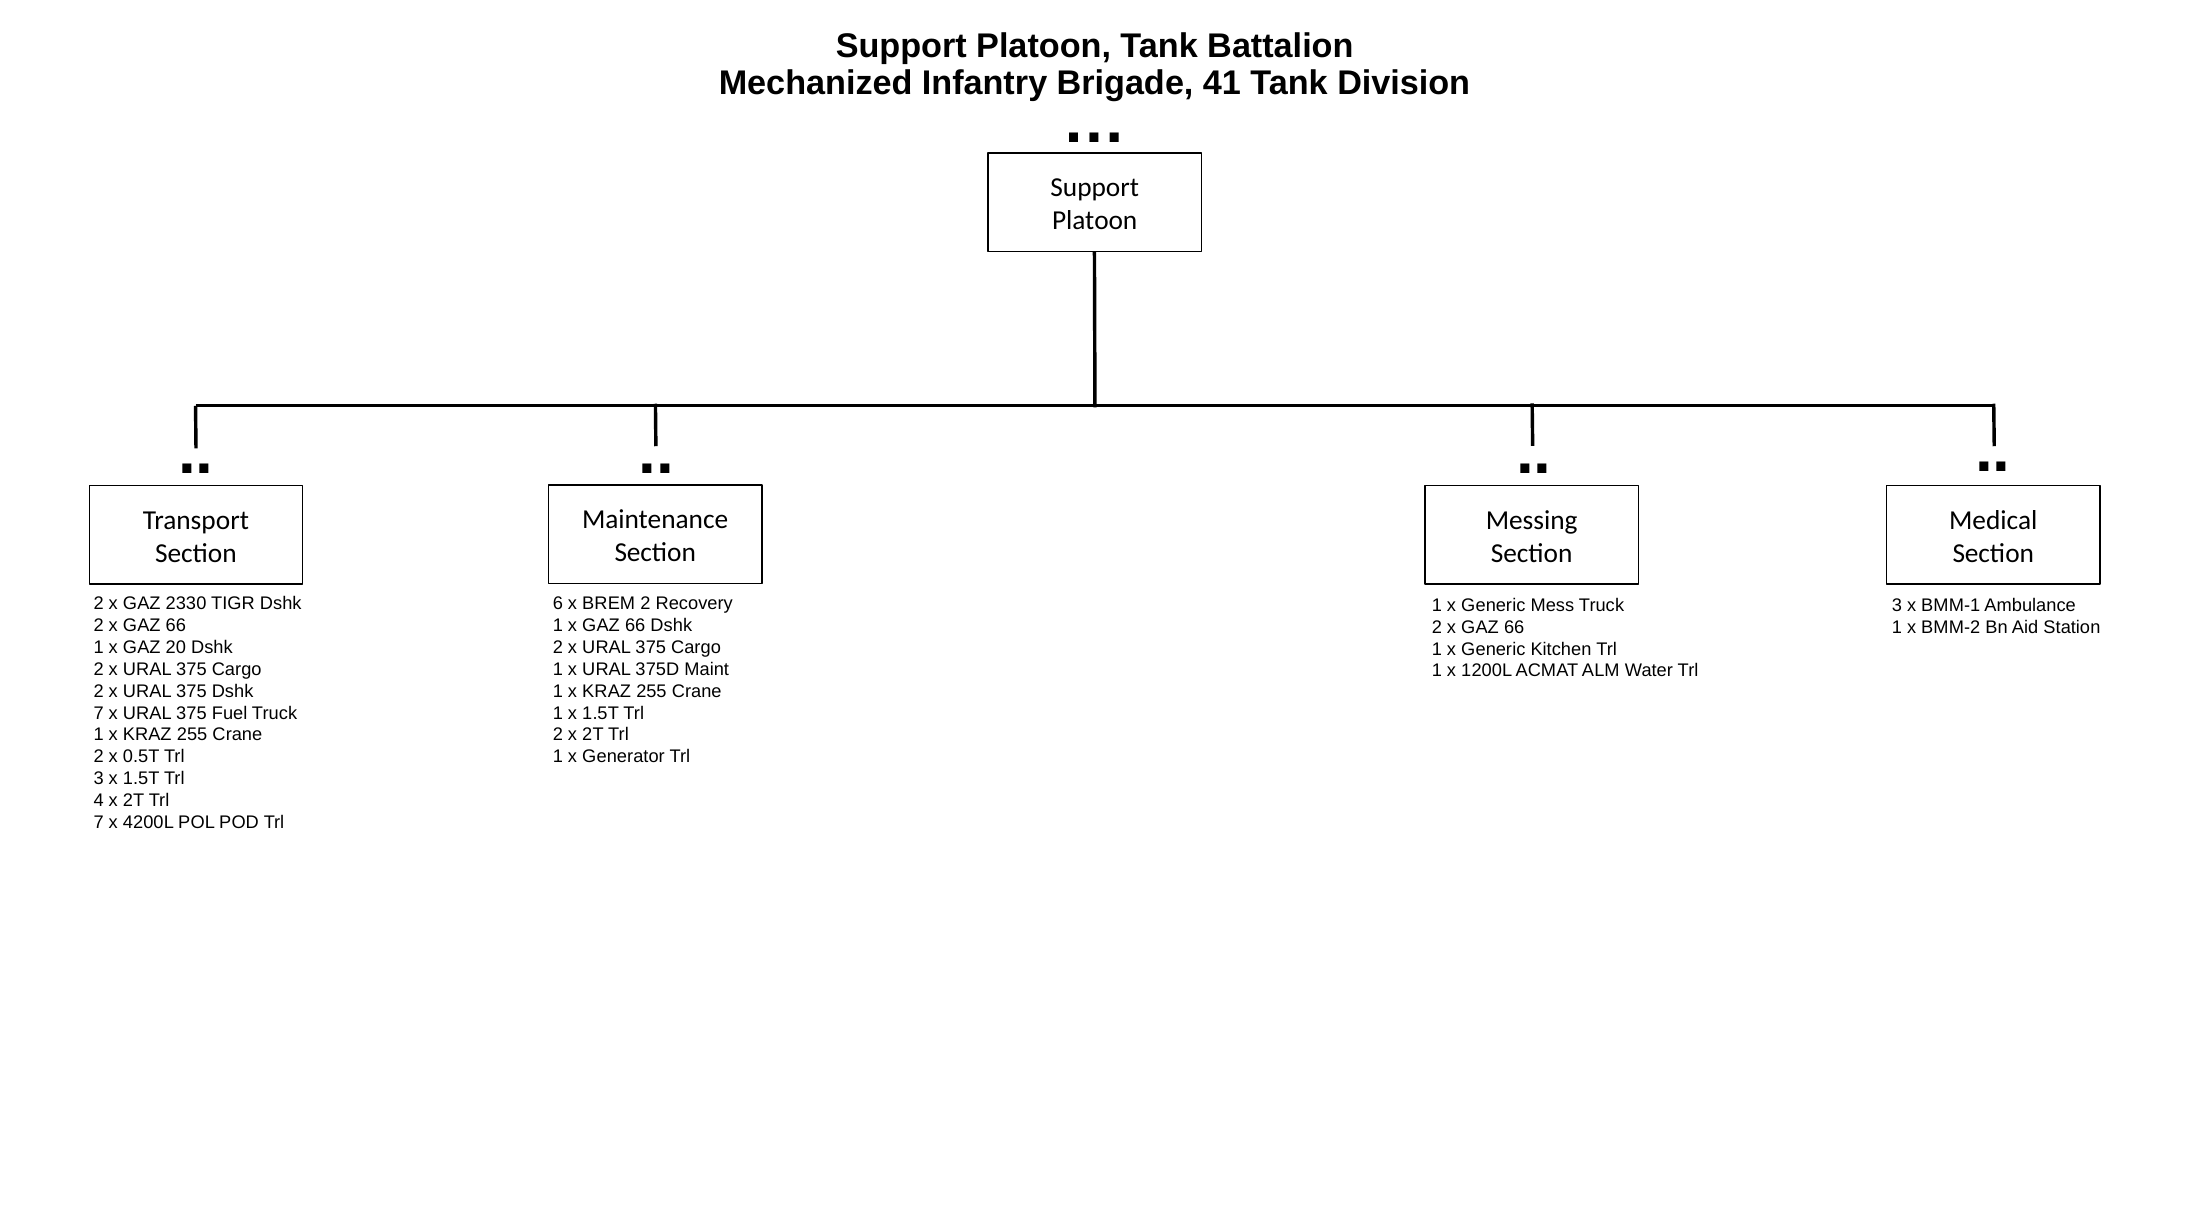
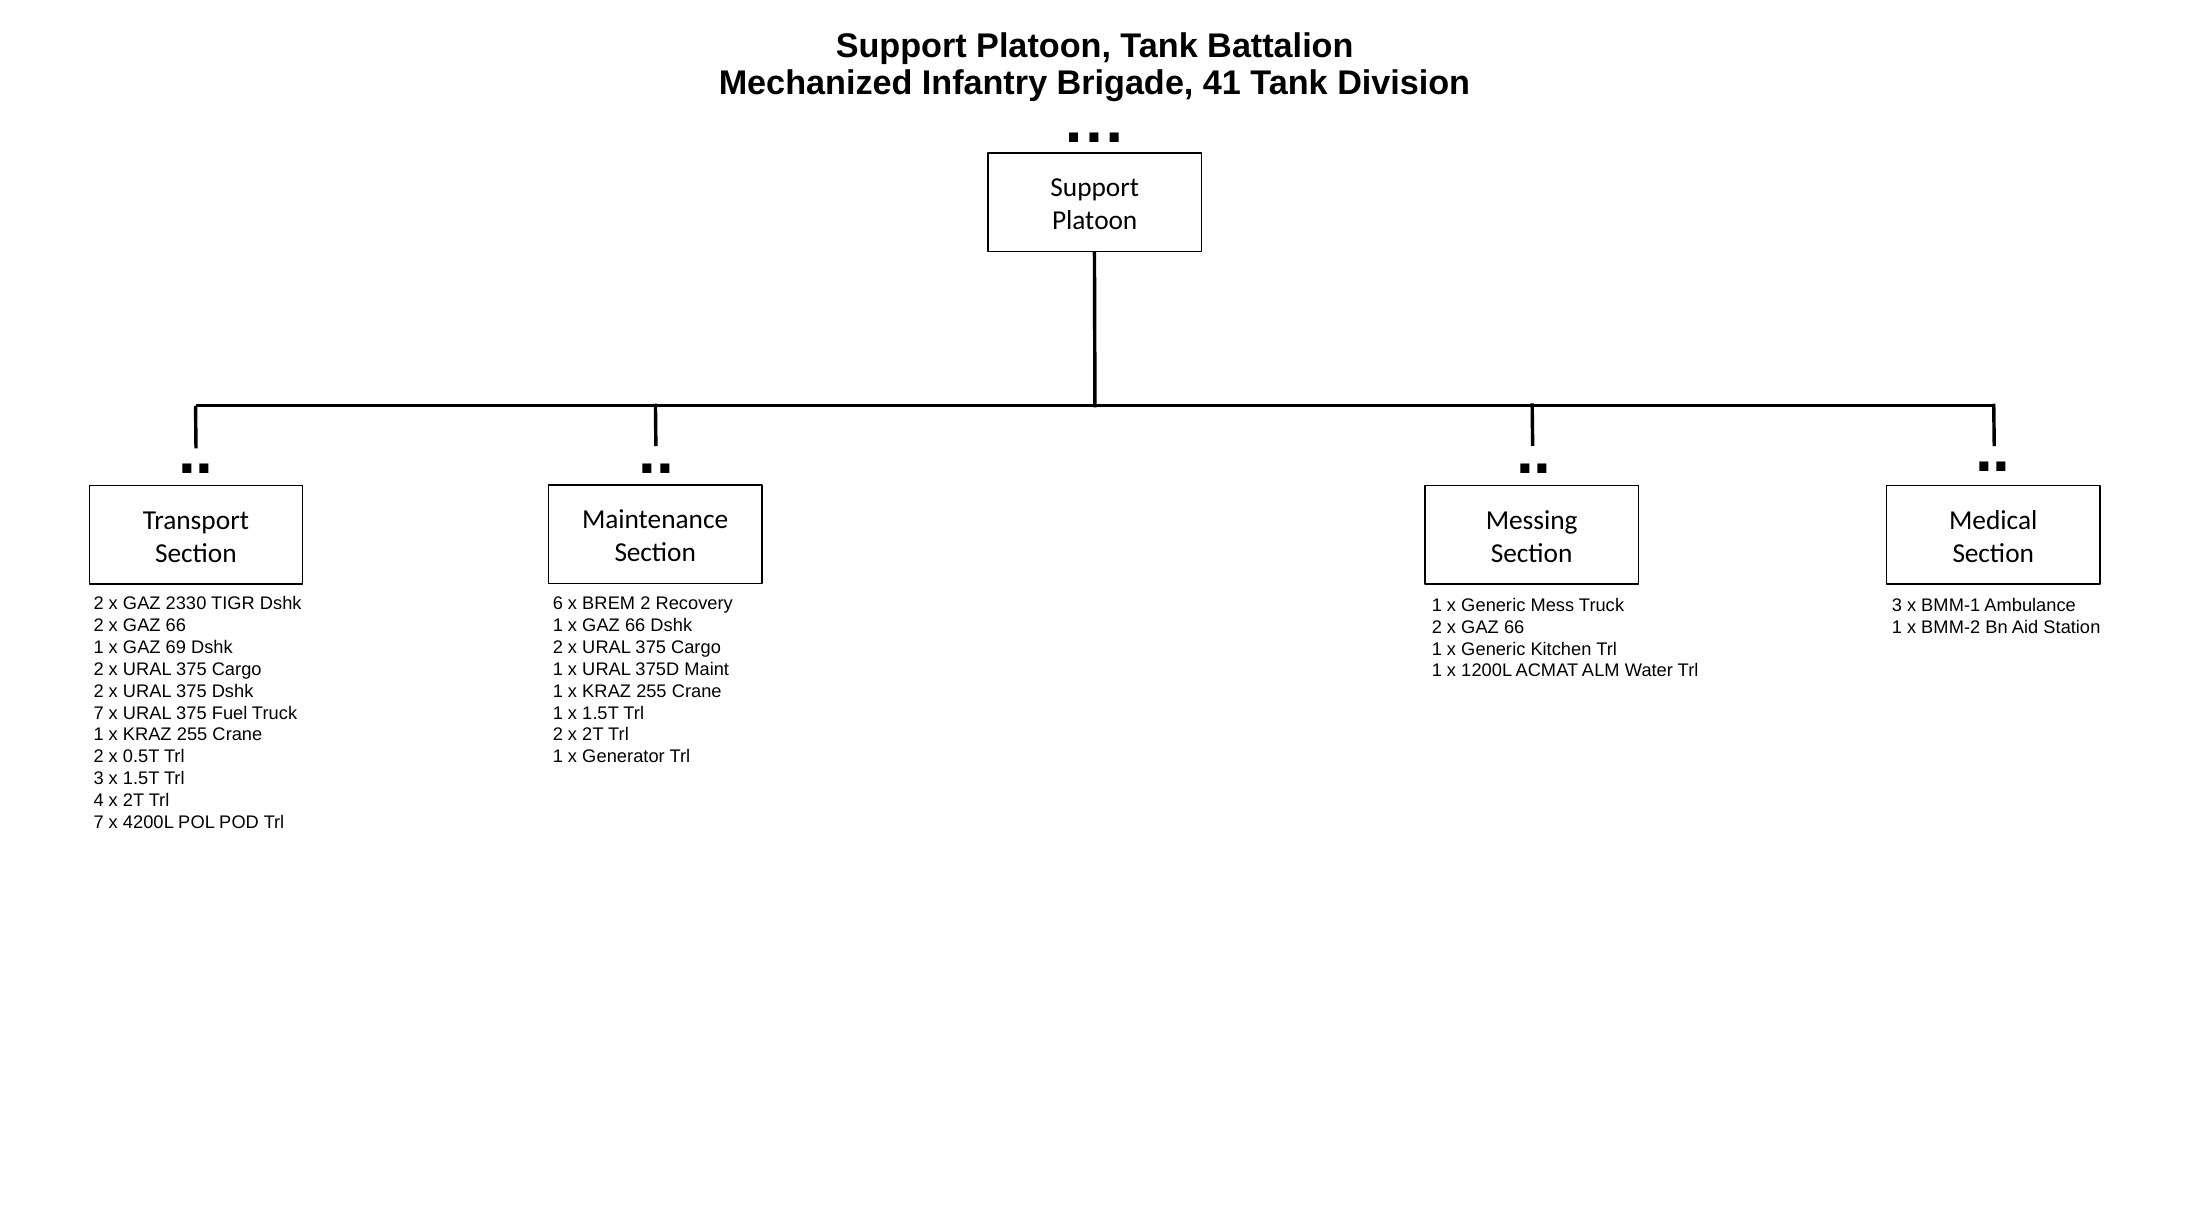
20: 20 -> 69
